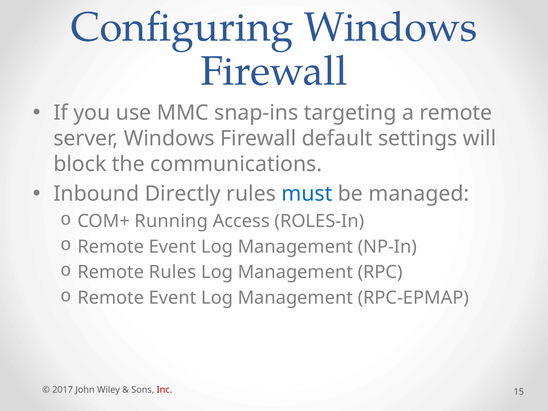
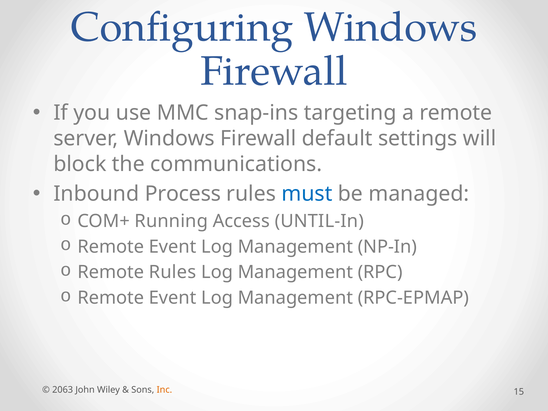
Directly: Directly -> Process
ROLES-In: ROLES-In -> UNTIL-In
2017: 2017 -> 2063
Inc colour: red -> orange
